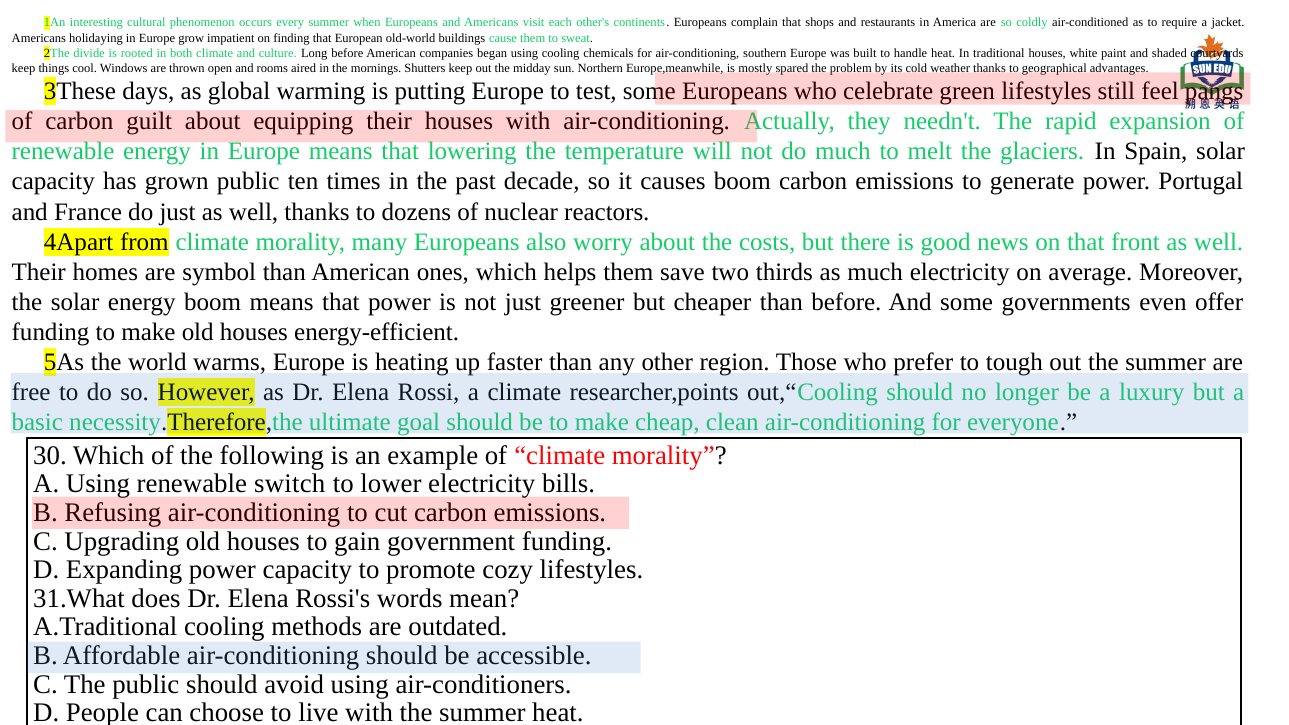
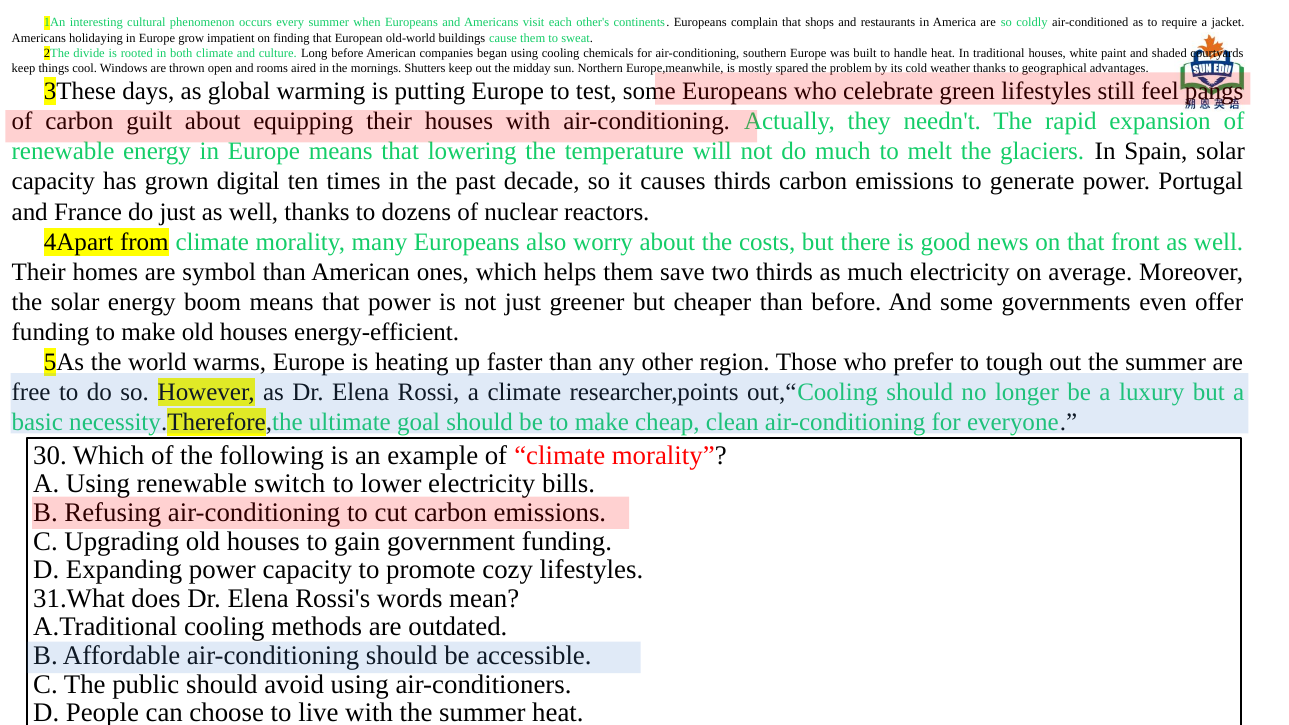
grown public: public -> digital
causes boom: boom -> thirds
